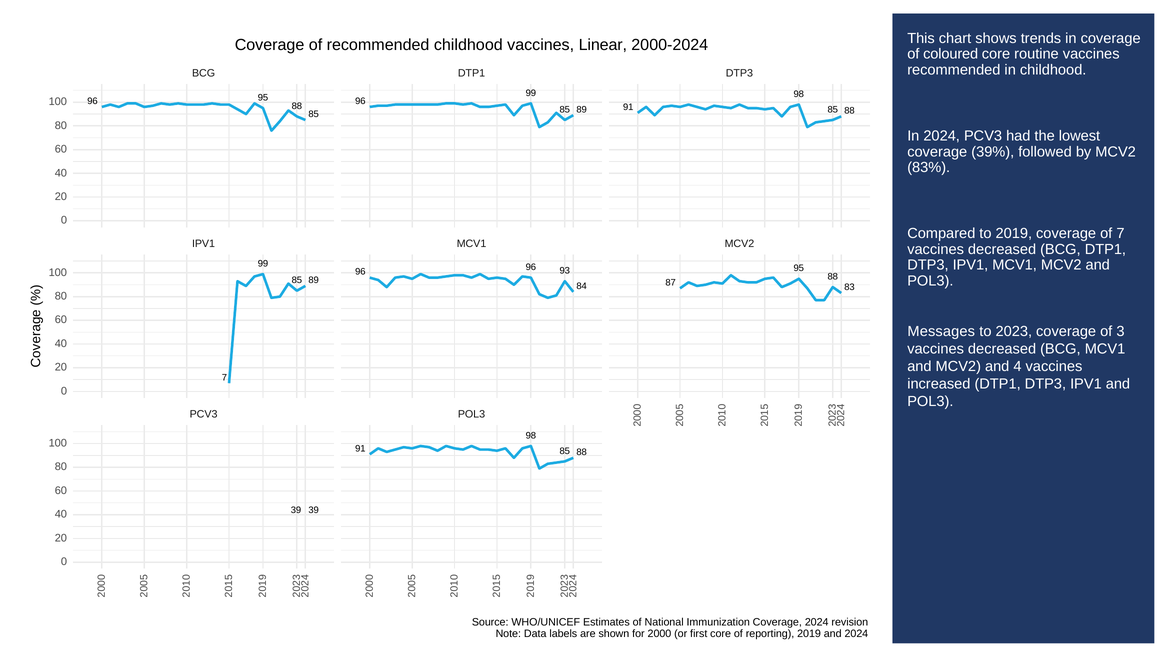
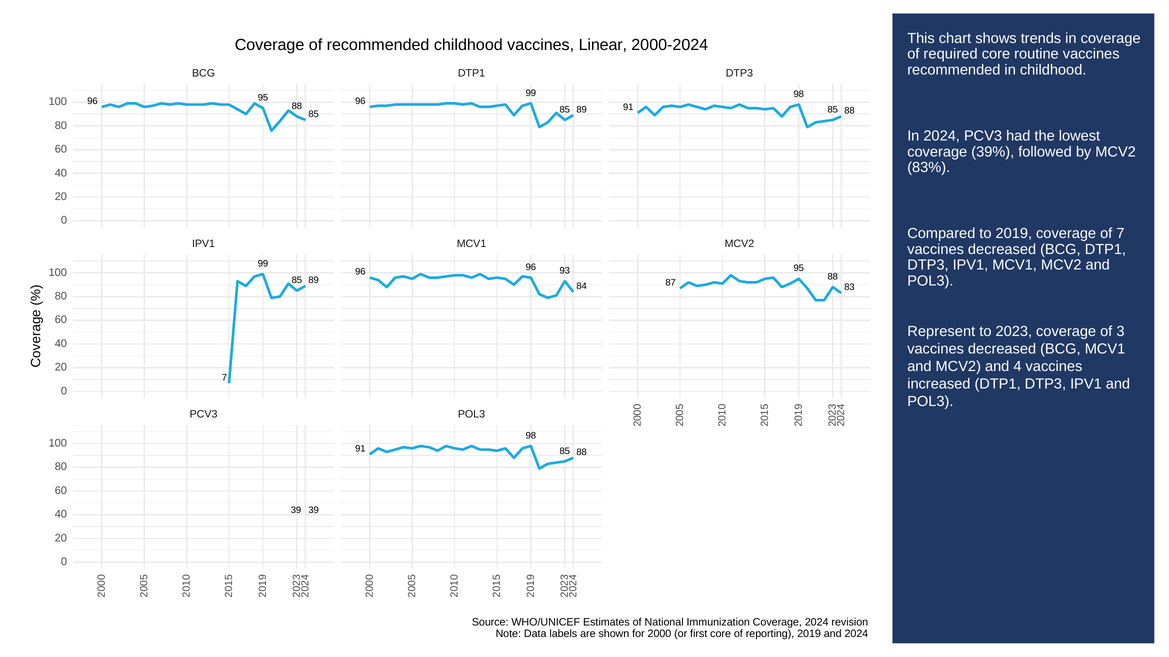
coloured: coloured -> required
Messages: Messages -> Represent
